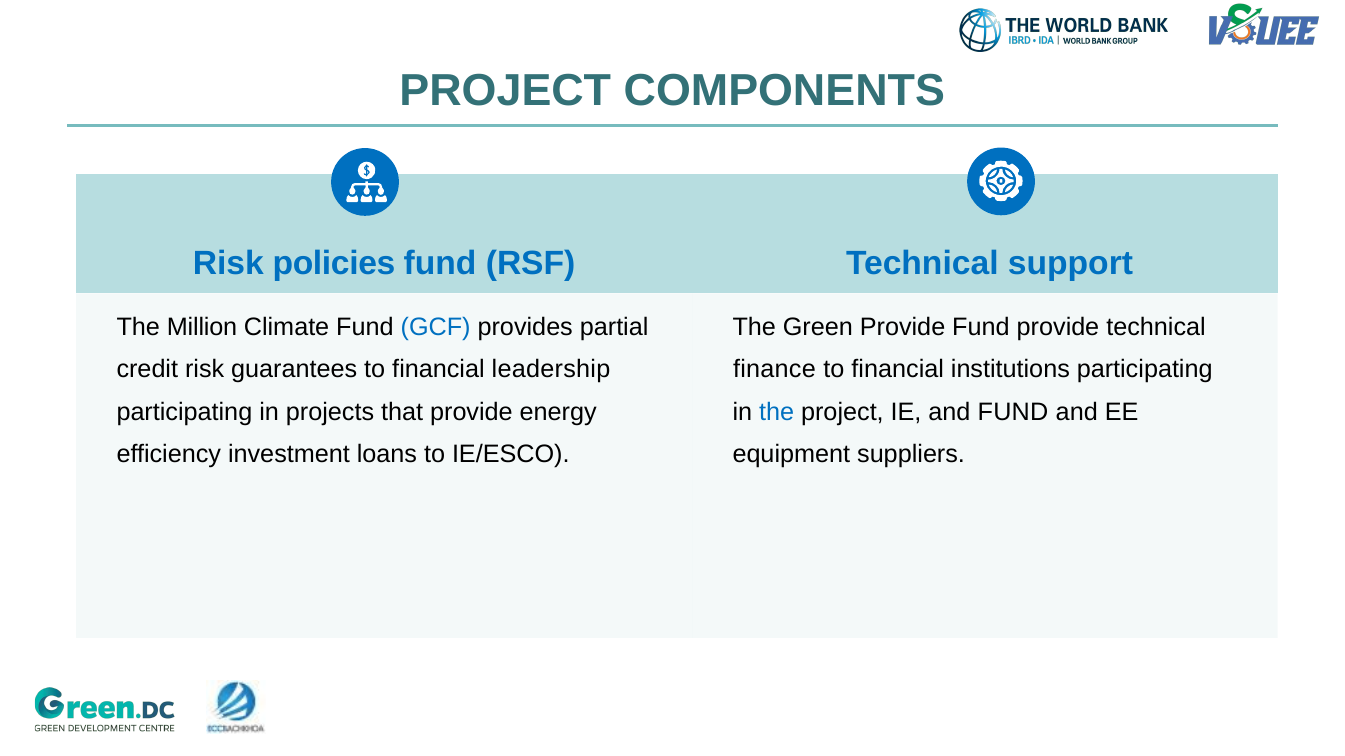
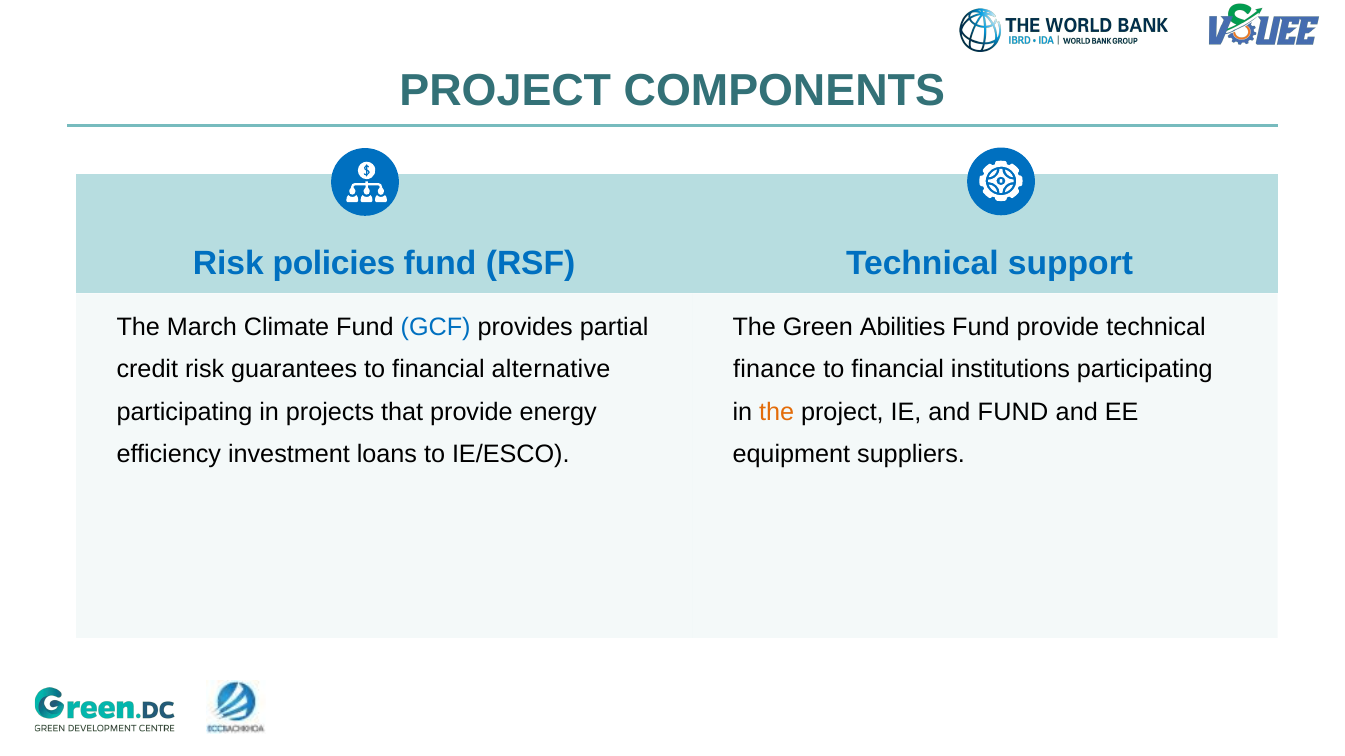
Million: Million -> March
Green Provide: Provide -> Abilities
leadership: leadership -> alternative
the at (777, 412) colour: blue -> orange
